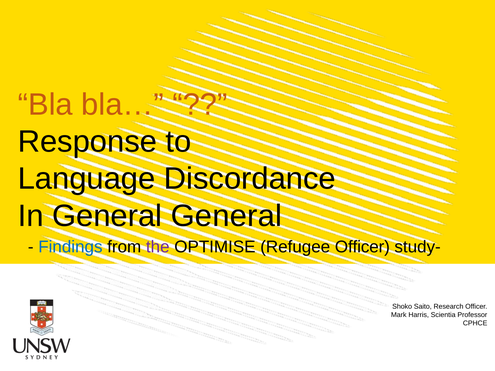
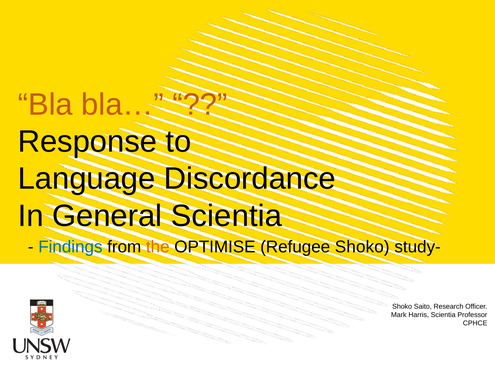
General General: General -> Scientia
the colour: purple -> orange
Refugee Officer: Officer -> Shoko
